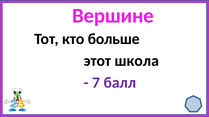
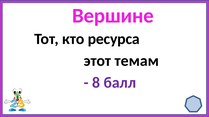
больше: больше -> ресурса
школа: школа -> темам
7: 7 -> 8
